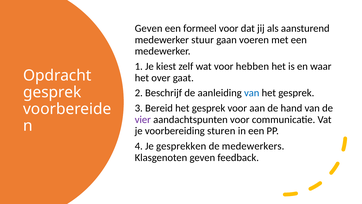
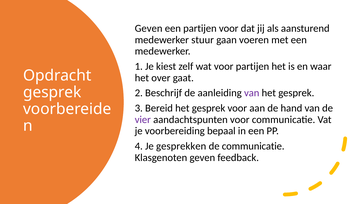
een formeel: formeel -> partijen
voor hebben: hebben -> partijen
van at (252, 93) colour: blue -> purple
sturen: sturen -> bepaal
de medewerkers: medewerkers -> communicatie
